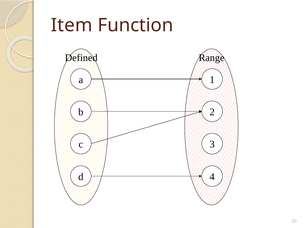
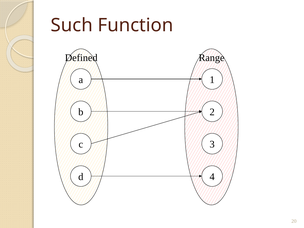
Item: Item -> Such
